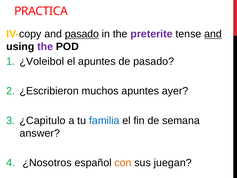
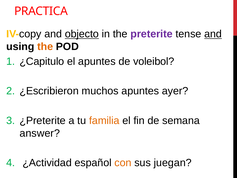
and pasado: pasado -> objecto
the at (45, 47) colour: purple -> orange
¿Voleibol: ¿Voleibol -> ¿Capitulo
de pasado: pasado -> voleibol
¿Capitulo: ¿Capitulo -> ¿Preterite
familia colour: blue -> orange
¿Nosotros: ¿Nosotros -> ¿Actividad
